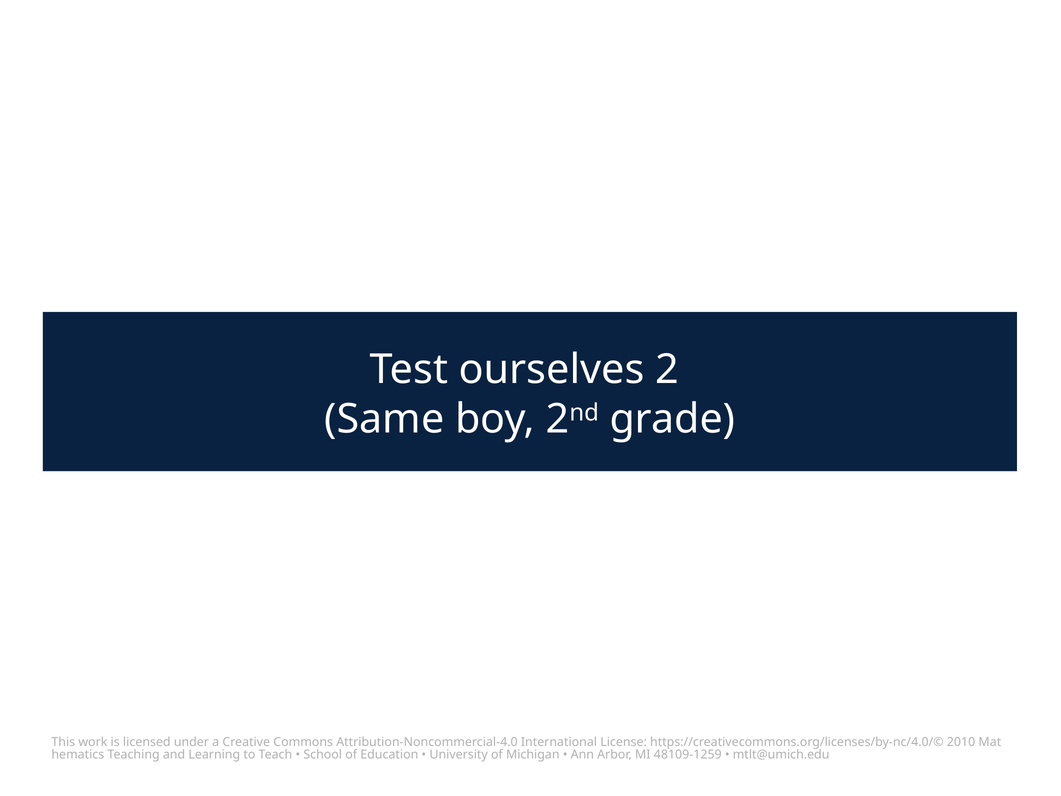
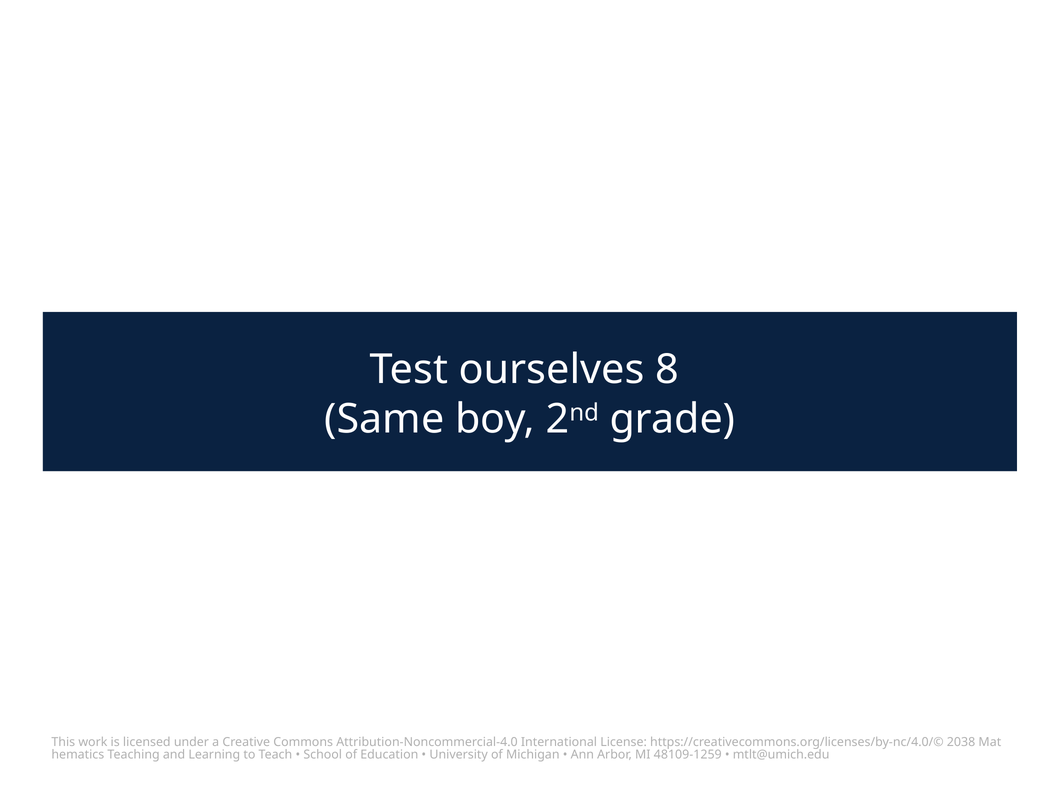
2: 2 -> 8
2010: 2010 -> 2038
